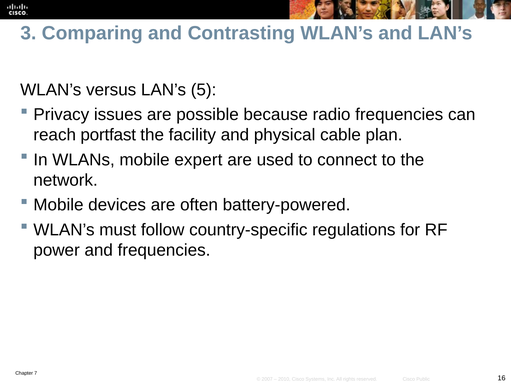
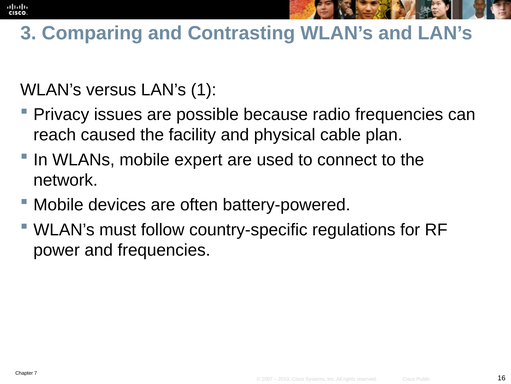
5: 5 -> 1
portfast: portfast -> caused
